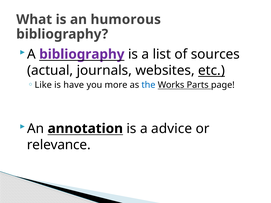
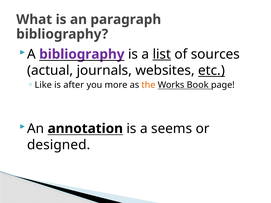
humorous: humorous -> paragraph
list underline: none -> present
have: have -> after
the colour: blue -> orange
Parts: Parts -> Book
advice: advice -> seems
relevance: relevance -> designed
